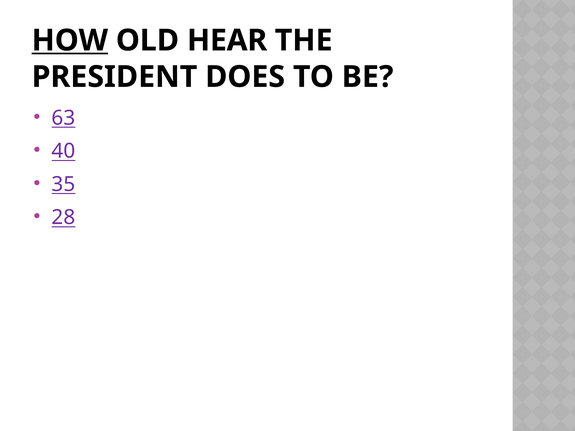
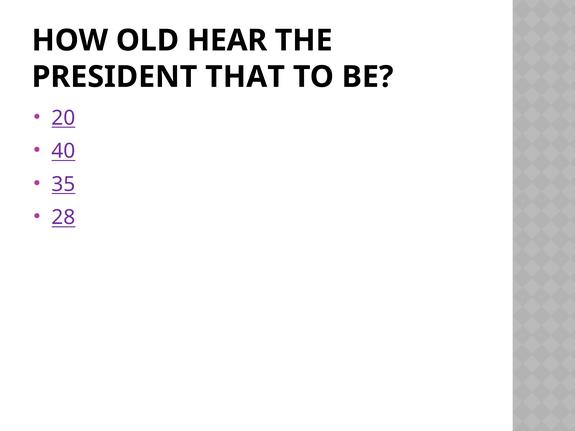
HOW underline: present -> none
DOES: DOES -> THAT
63: 63 -> 20
